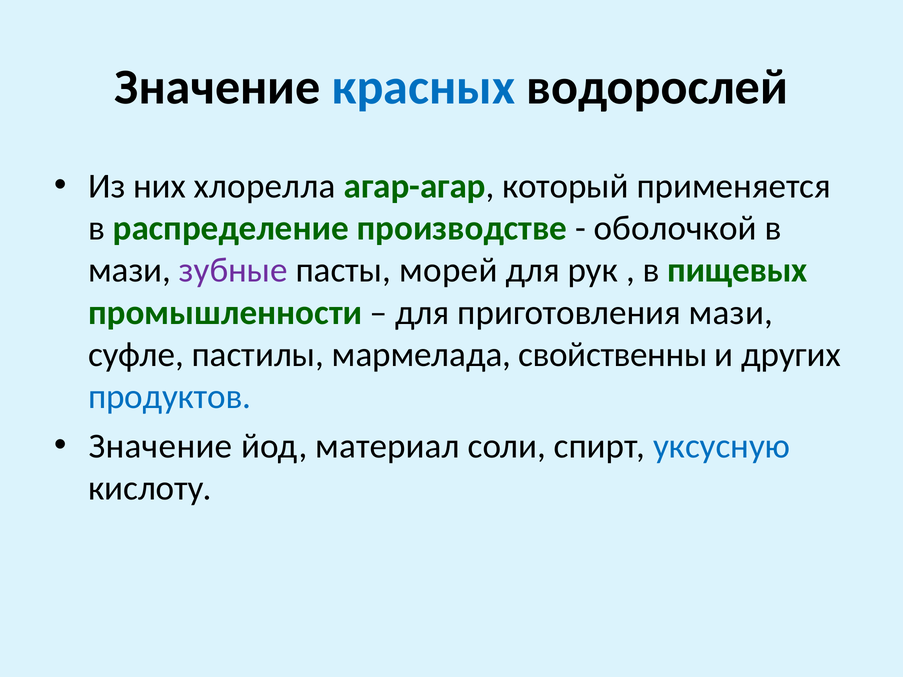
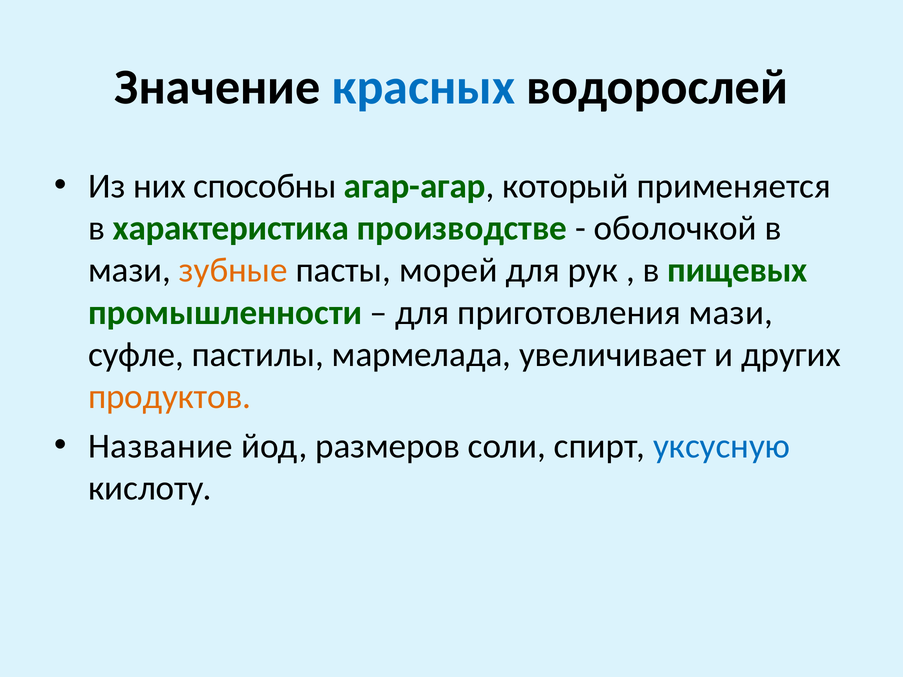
хлорелла: хлорелла -> способны
распределение: распределение -> характеристика
зубные colour: purple -> orange
свойственны: свойственны -> увеличивает
продуктов colour: blue -> orange
Значение at (161, 446): Значение -> Название
материал: материал -> размеров
